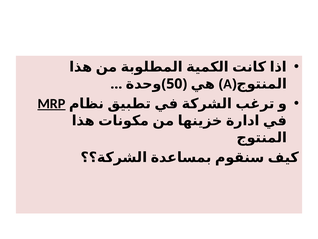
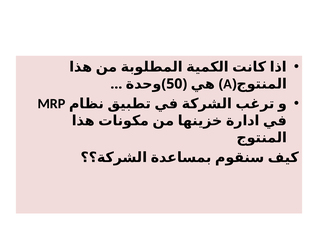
MRP underline: present -> none
